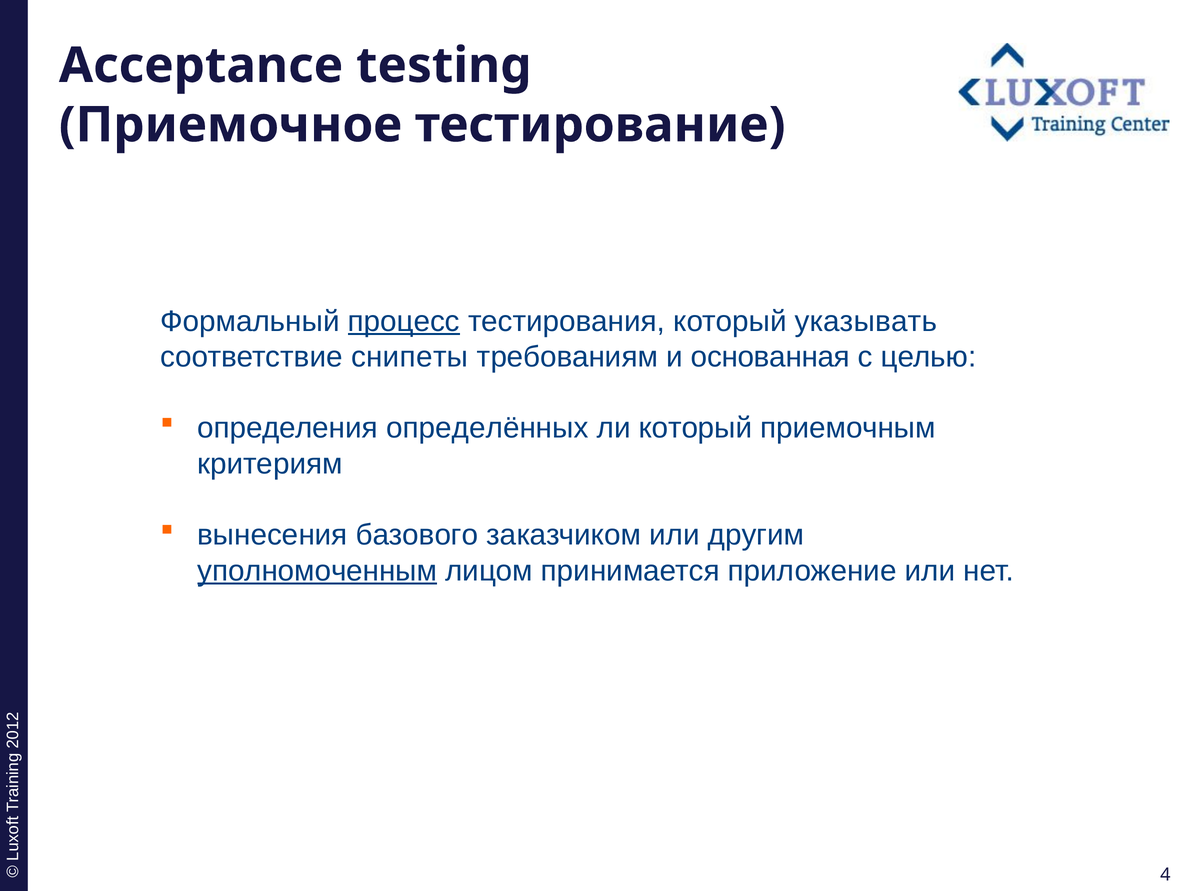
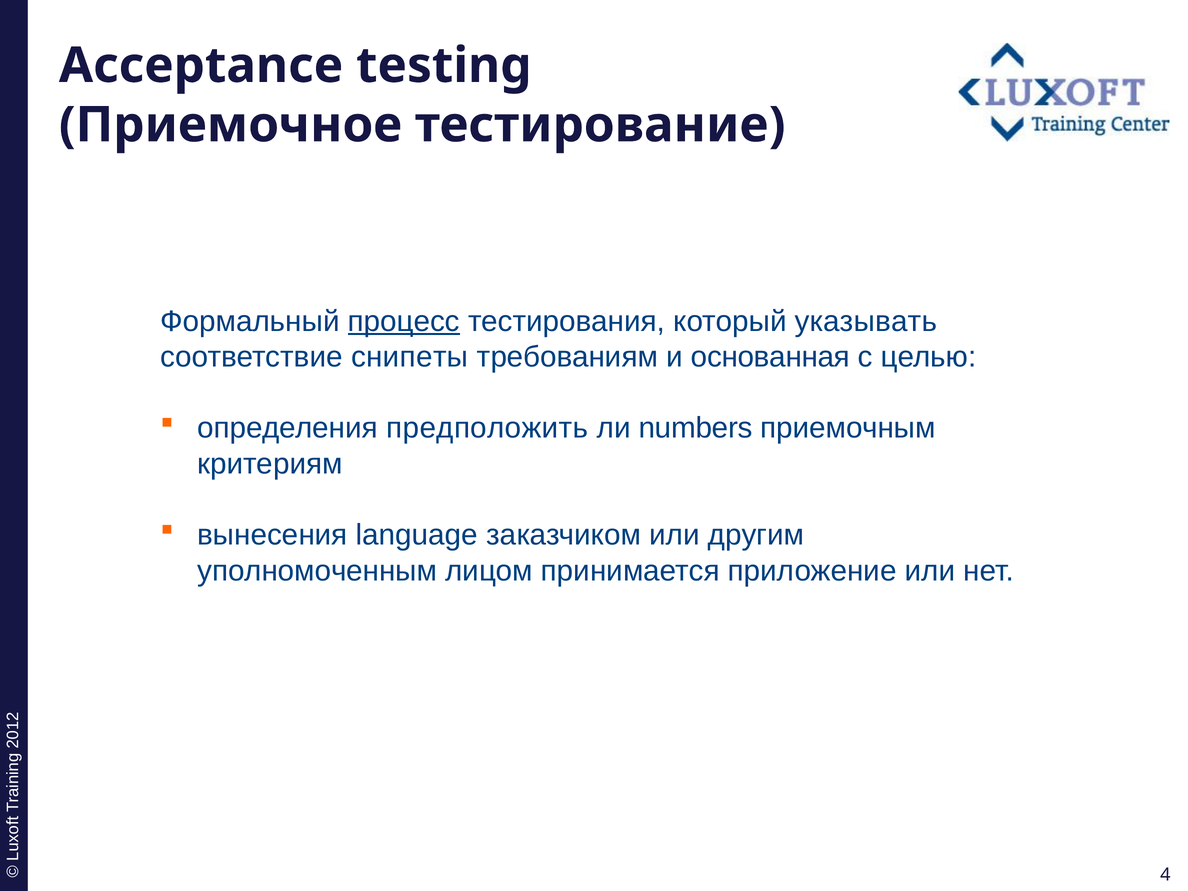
определённых: определённых -> предположить
ли который: который -> numbers
базового: базового -> language
уполномоченным underline: present -> none
